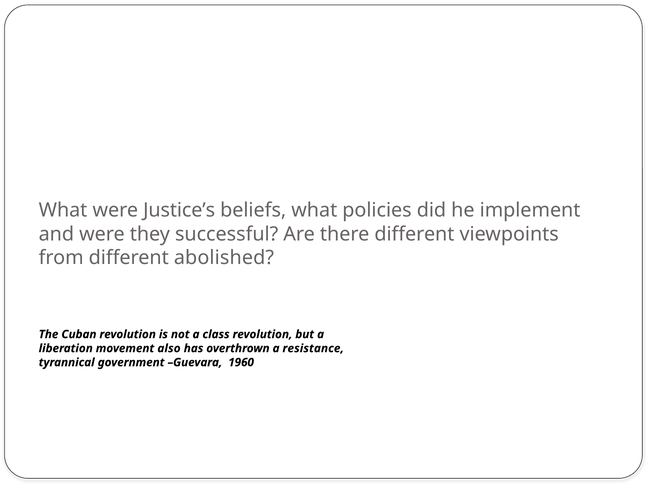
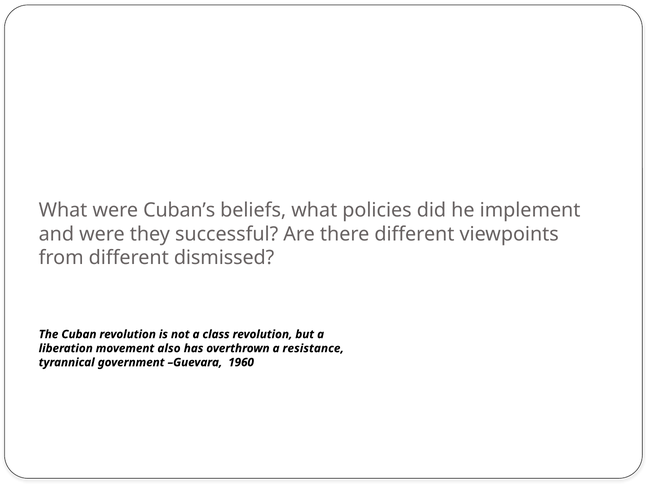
Justice’s: Justice’s -> Cuban’s
abolished: abolished -> dismissed
